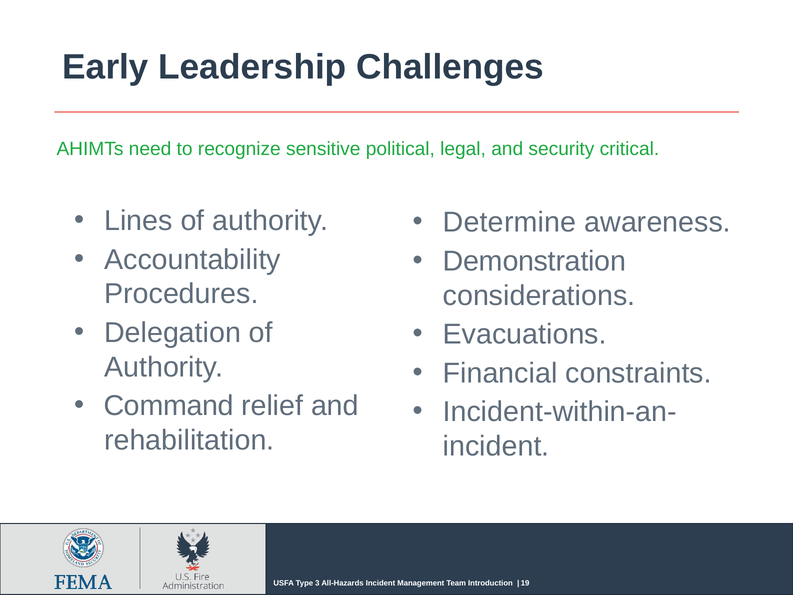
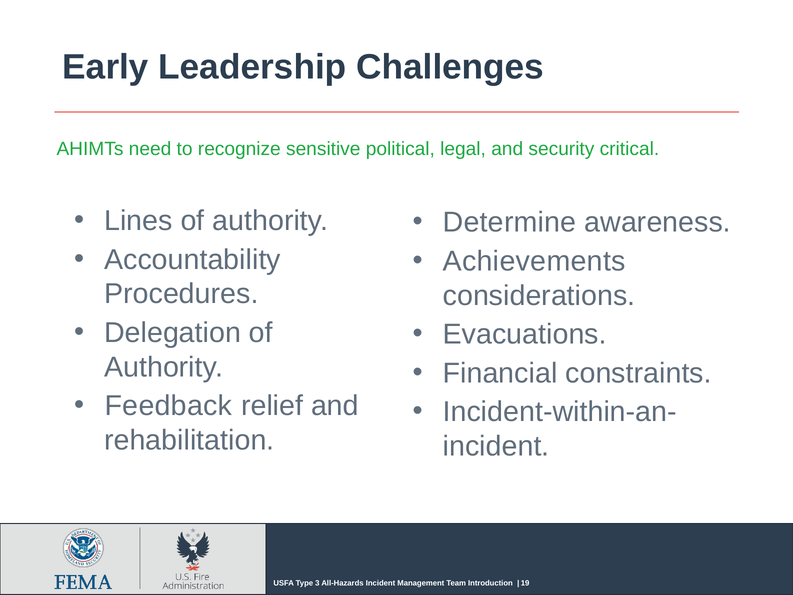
Demonstration: Demonstration -> Achievements
Command: Command -> Feedback
